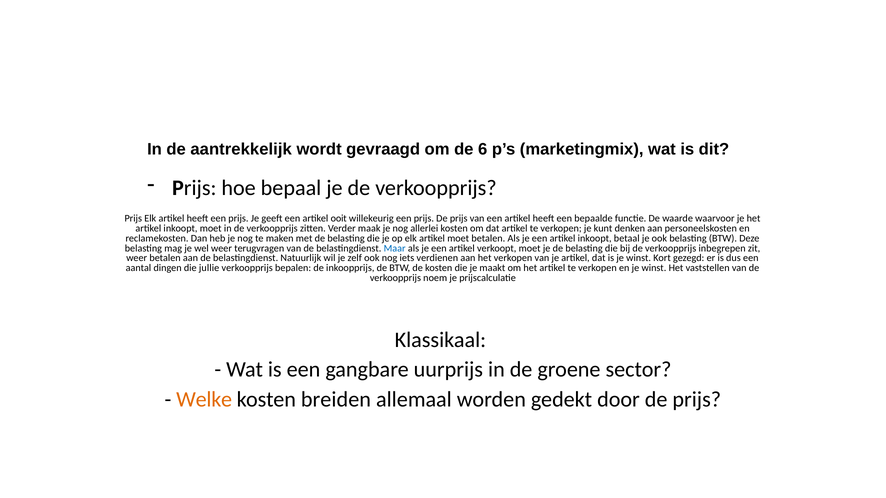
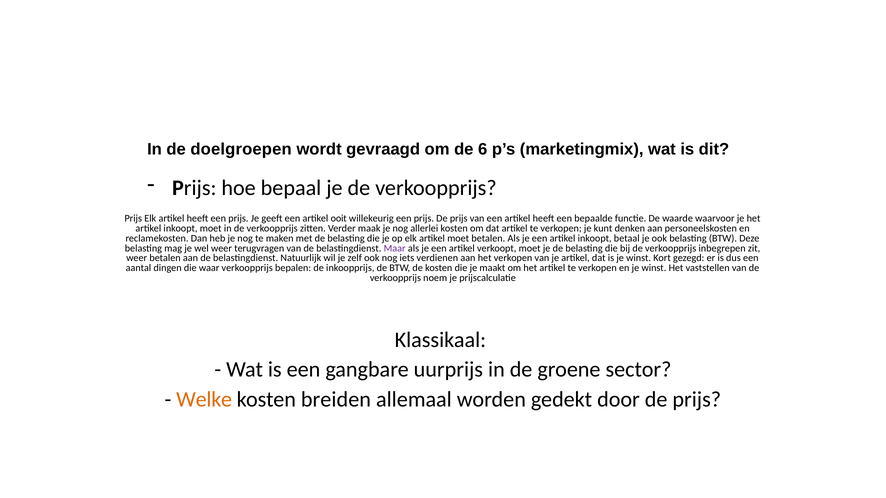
aantrekkelijk: aantrekkelijk -> doelgroepen
Maar colour: blue -> purple
jullie: jullie -> waar
